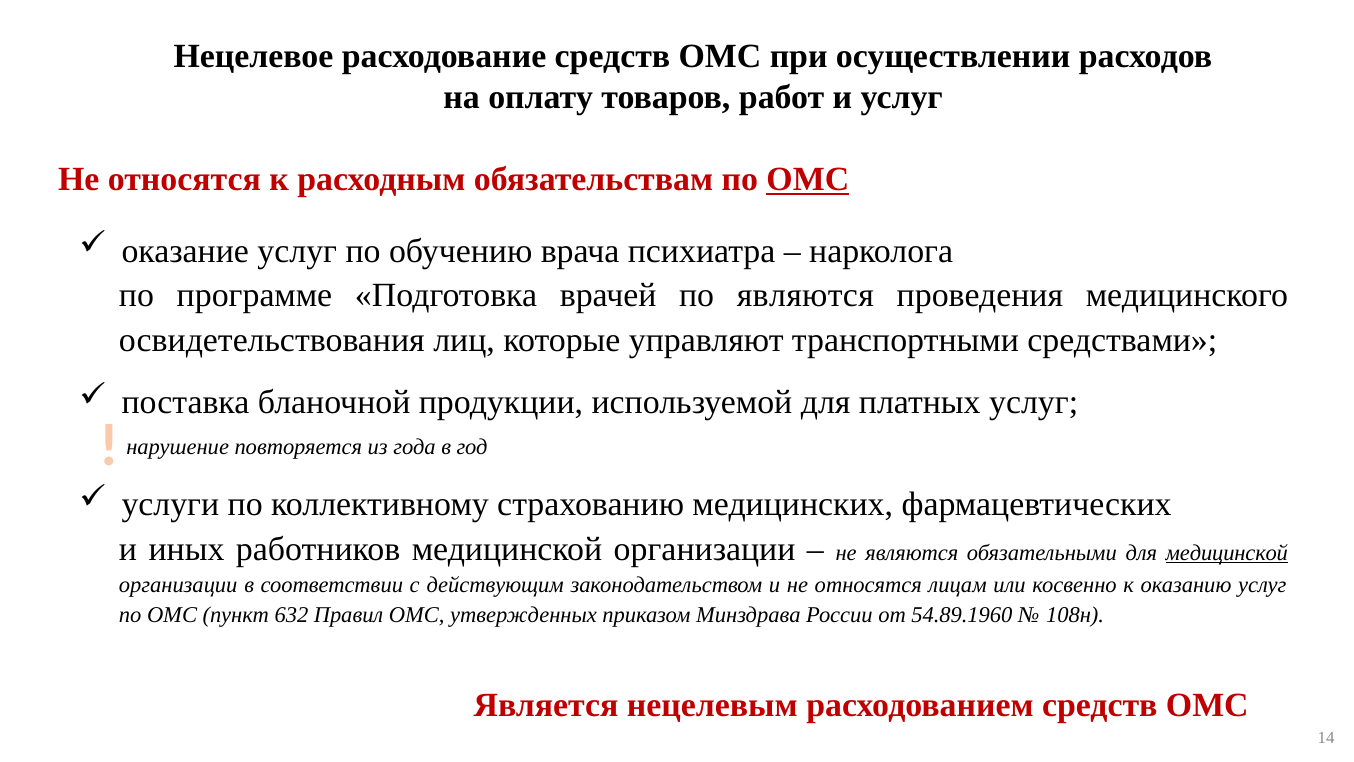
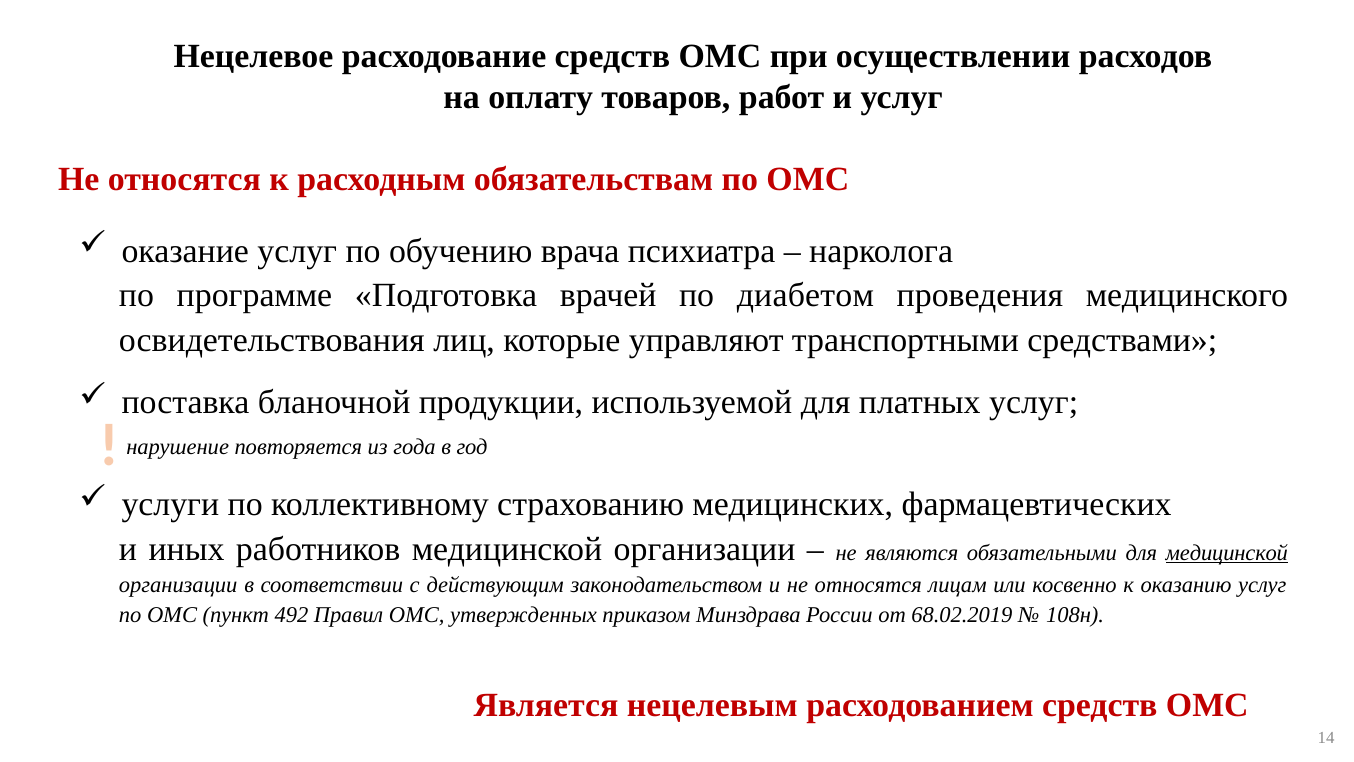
ОМС at (808, 179) underline: present -> none
по являются: являются -> диабетом
632: 632 -> 492
54.89.1960: 54.89.1960 -> 68.02.2019
